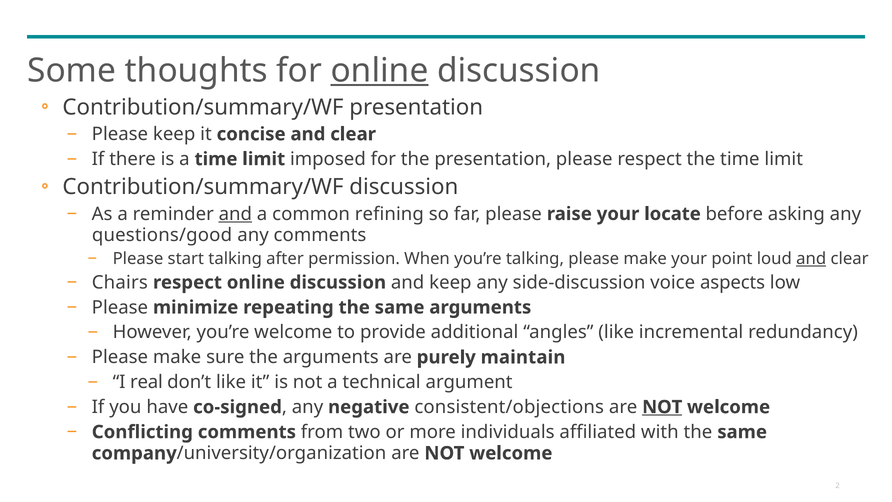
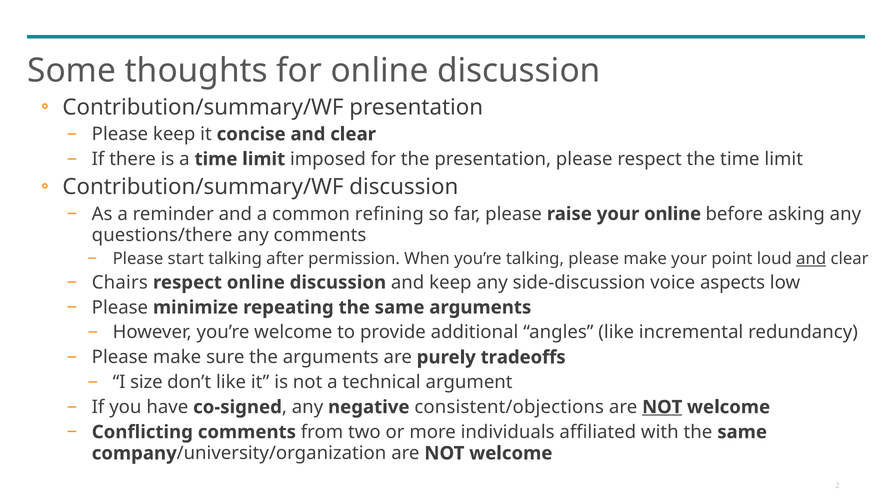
online at (380, 70) underline: present -> none
and at (235, 214) underline: present -> none
your locate: locate -> online
questions/good: questions/good -> questions/there
maintain: maintain -> tradeoffs
real: real -> size
